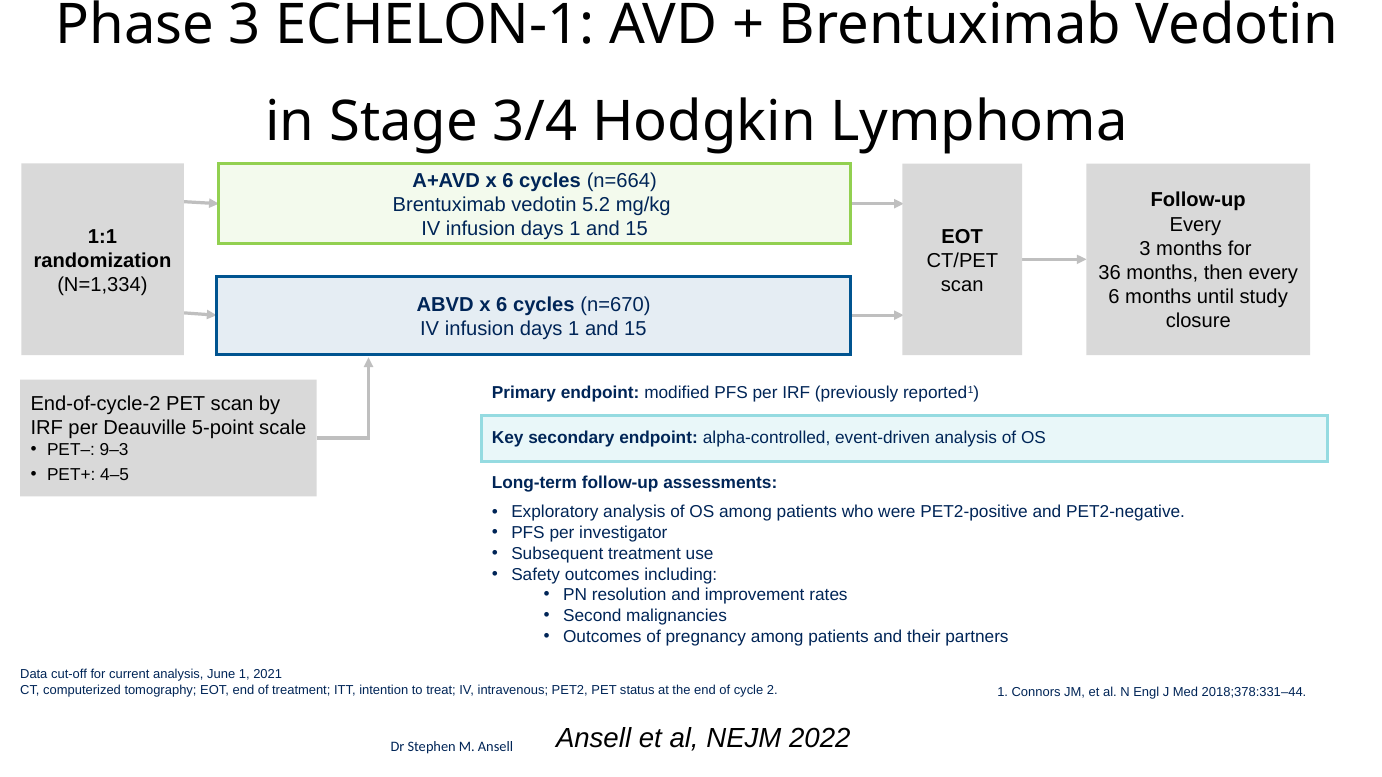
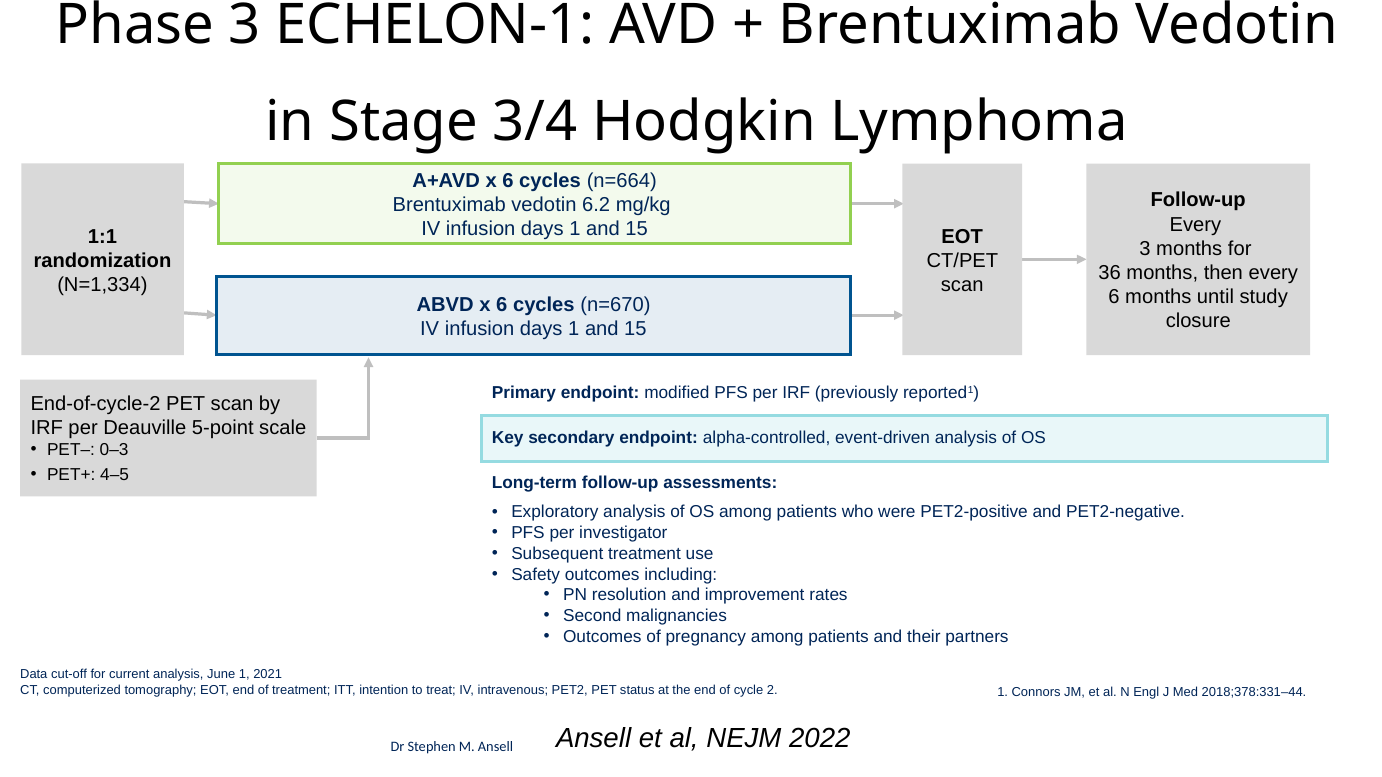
5.2: 5.2 -> 6.2
9–3: 9–3 -> 0–3
